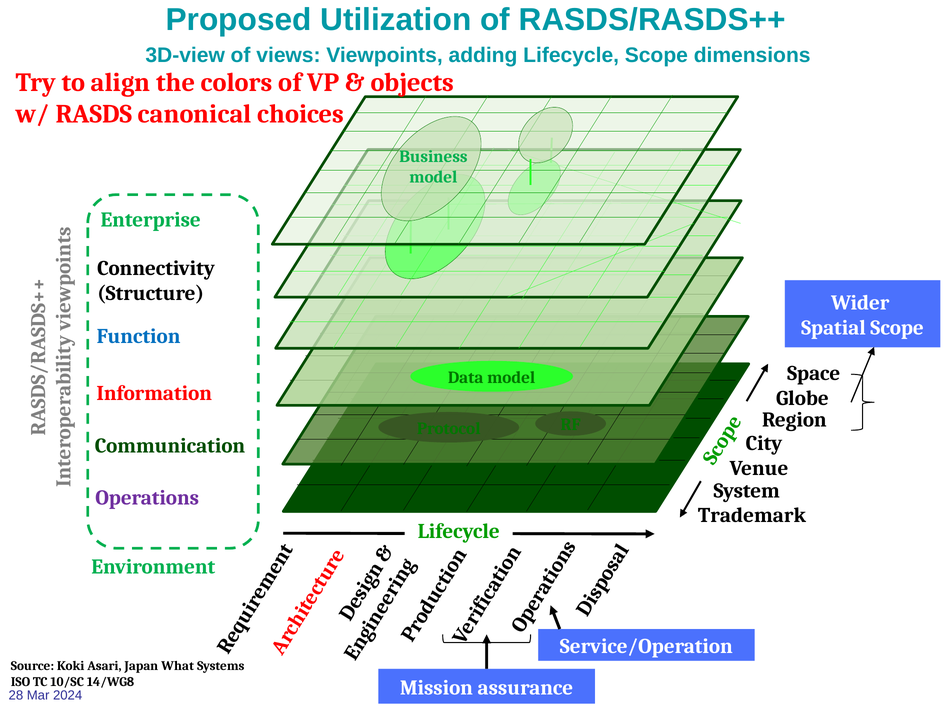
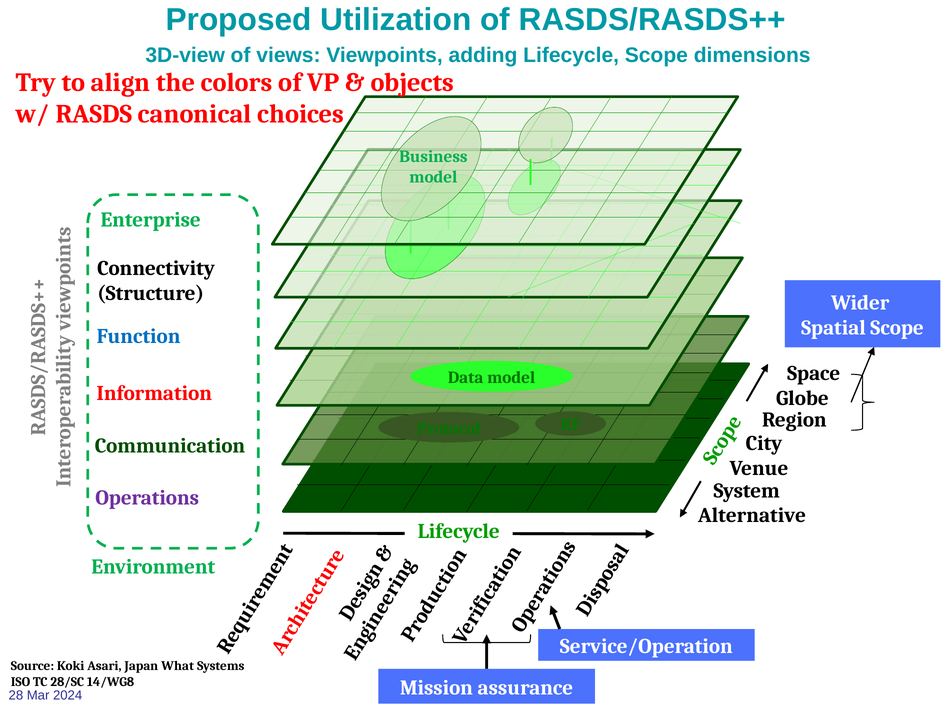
Trademark: Trademark -> Alternative
10/SC: 10/SC -> 28/SC
